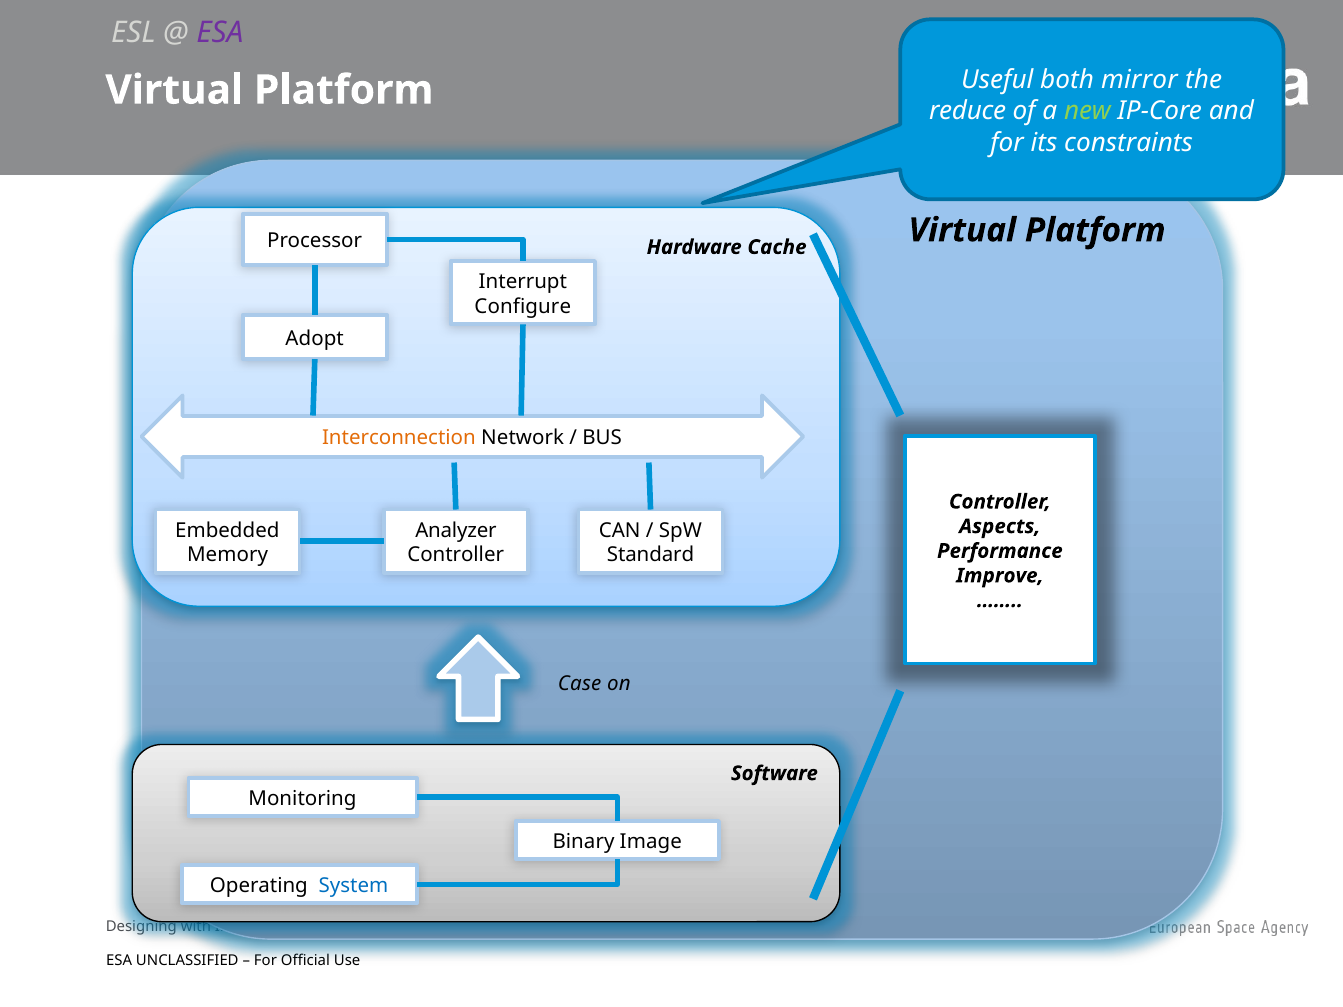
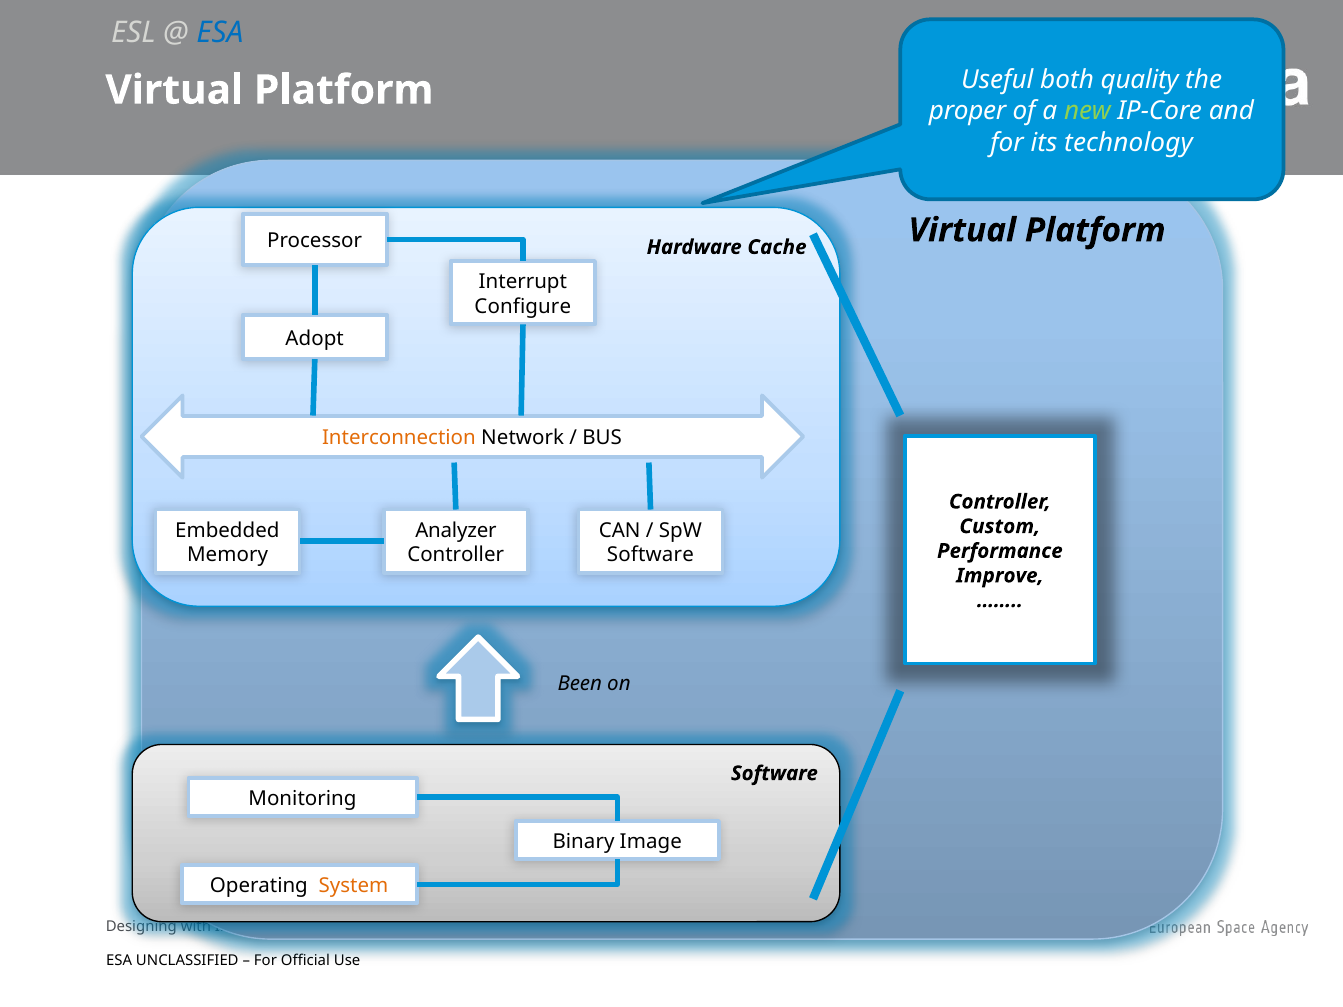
ESA at (220, 33) colour: purple -> blue
mirror: mirror -> quality
reduce: reduce -> proper
constraints: constraints -> technology
Aspects: Aspects -> Custom
Standard at (651, 555): Standard -> Software
Case: Case -> Been
System colour: blue -> orange
